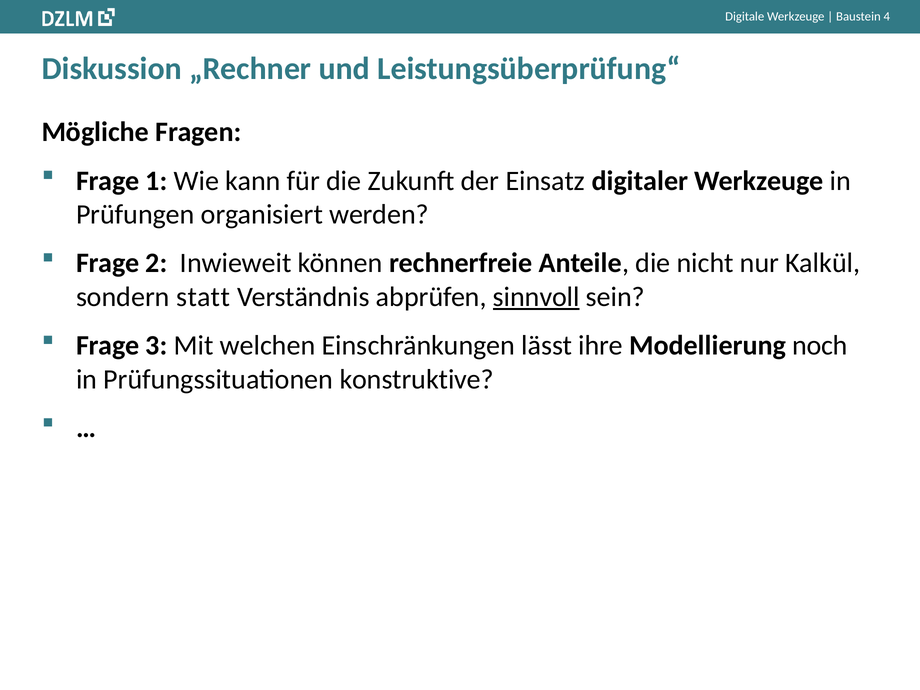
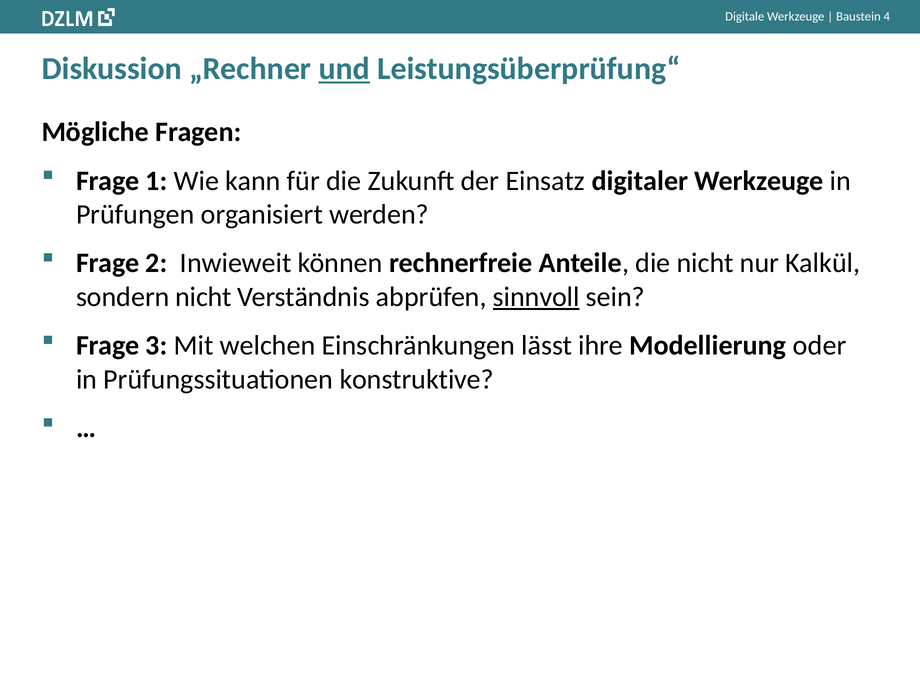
und underline: none -> present
sondern statt: statt -> nicht
noch: noch -> oder
